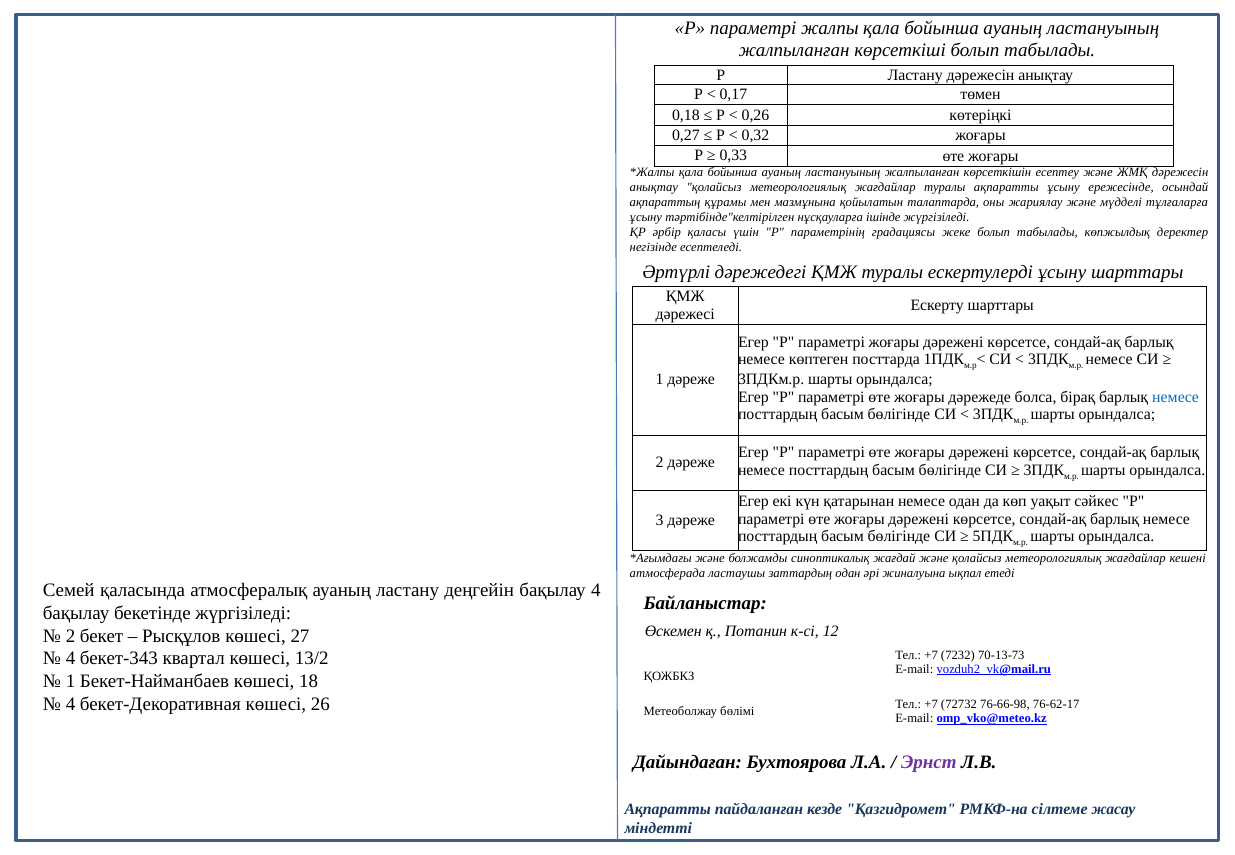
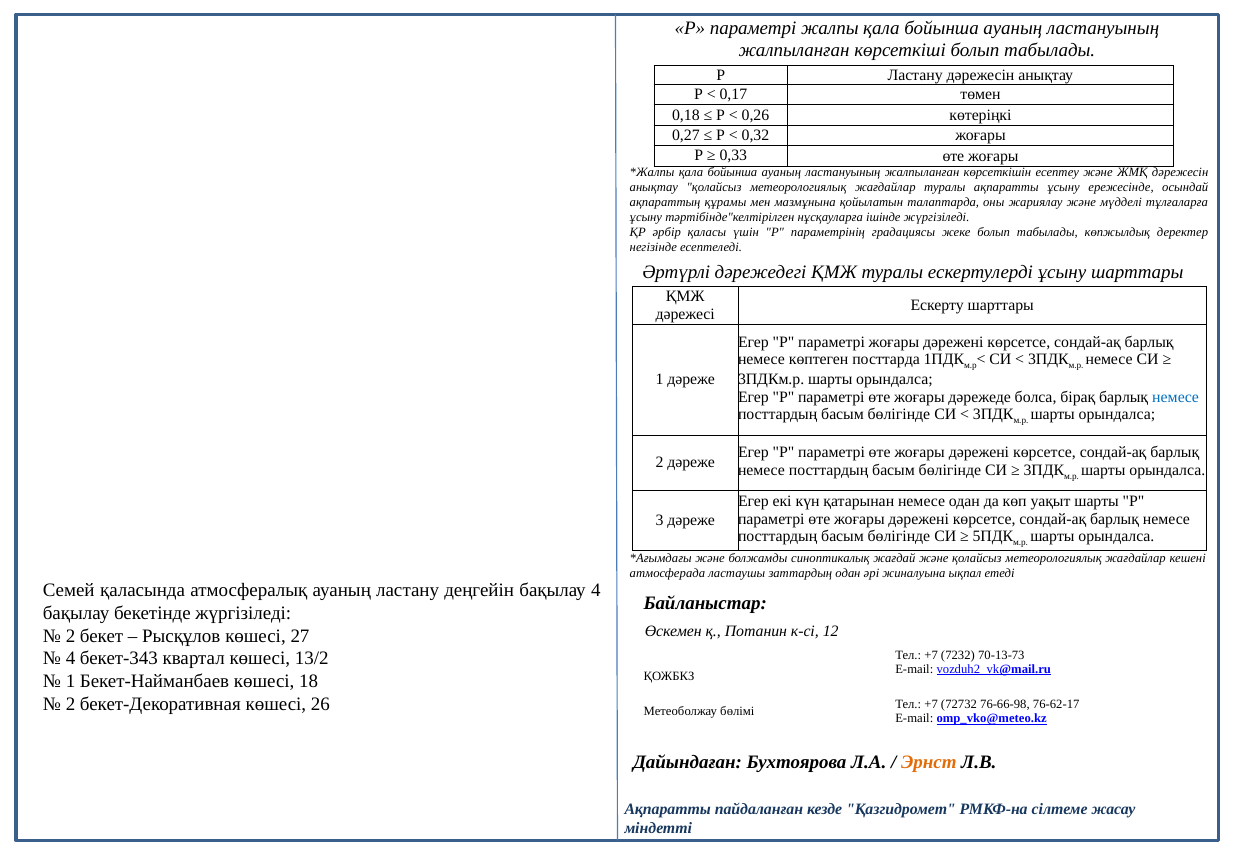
уақыт сәйкес: сәйкес -> шарты
4 at (70, 704): 4 -> 2
Эрнст colour: purple -> orange
